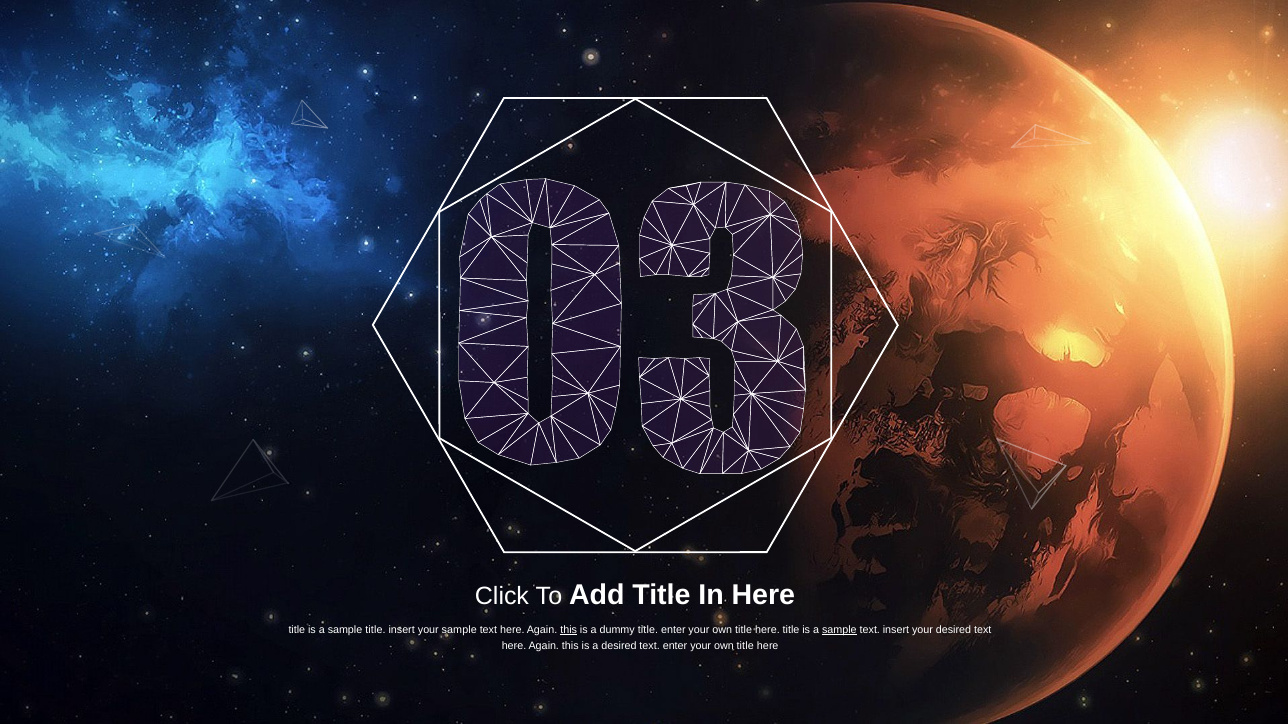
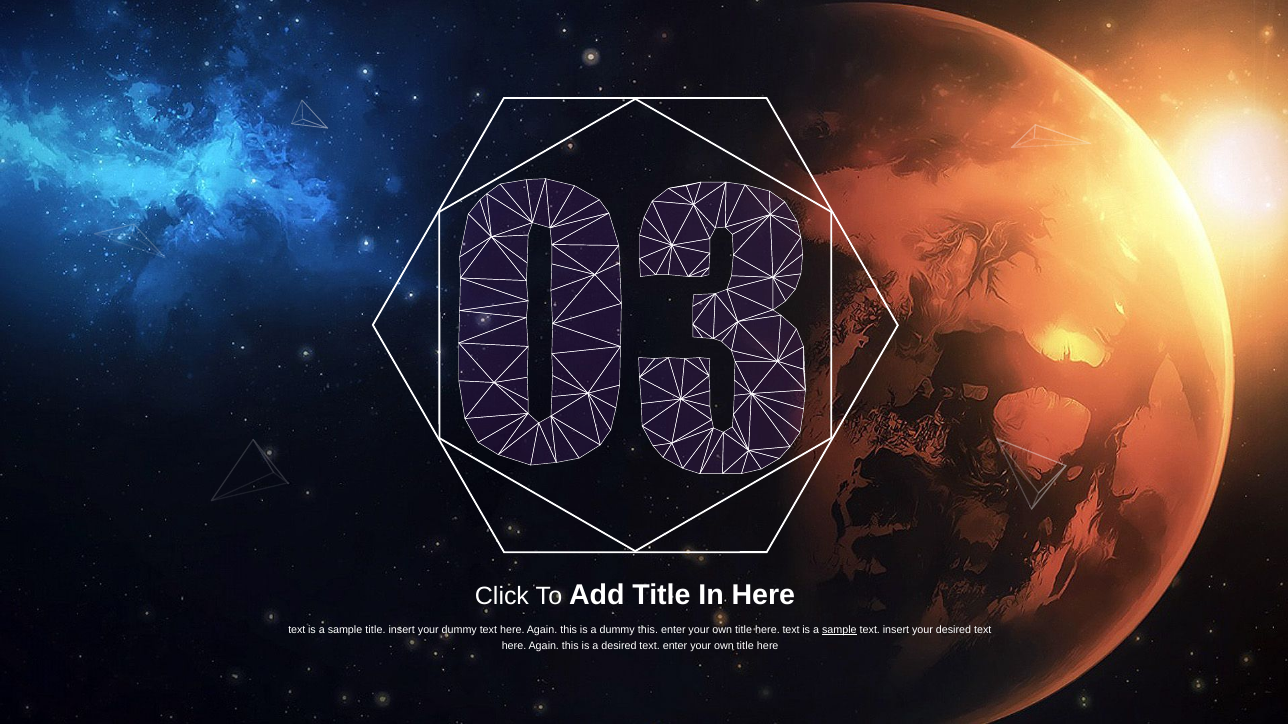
title at (297, 630): title -> text
your sample: sample -> dummy
this at (569, 630) underline: present -> none
dummy title: title -> this
here title: title -> text
